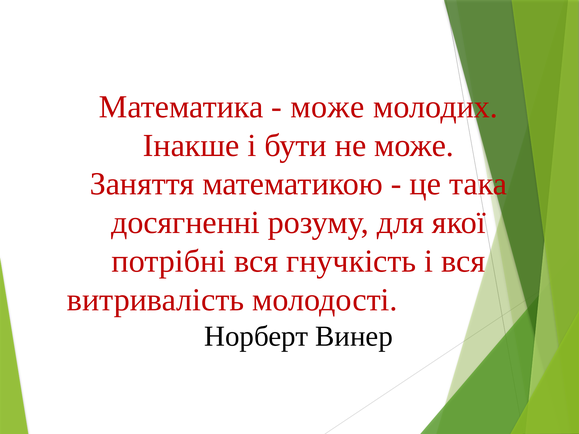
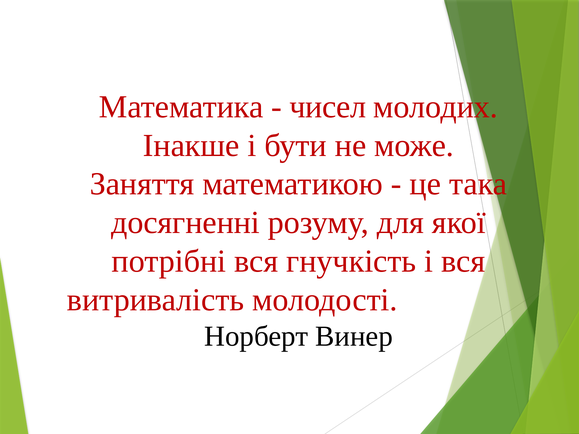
може at (327, 107): може -> чисел
